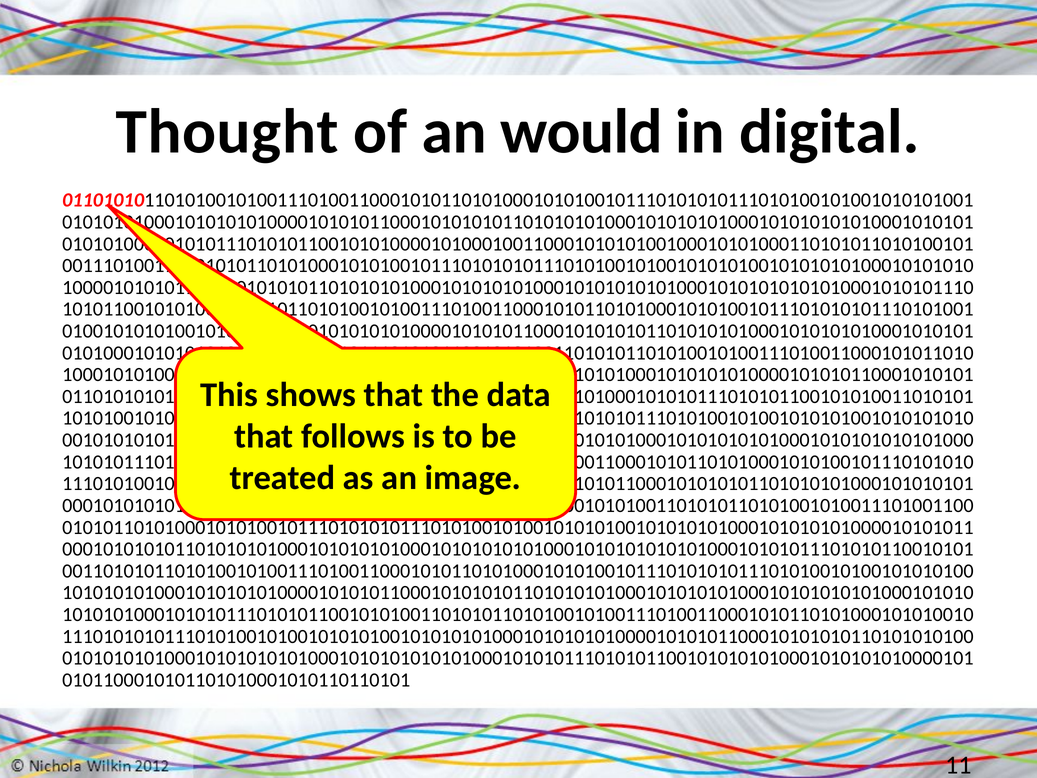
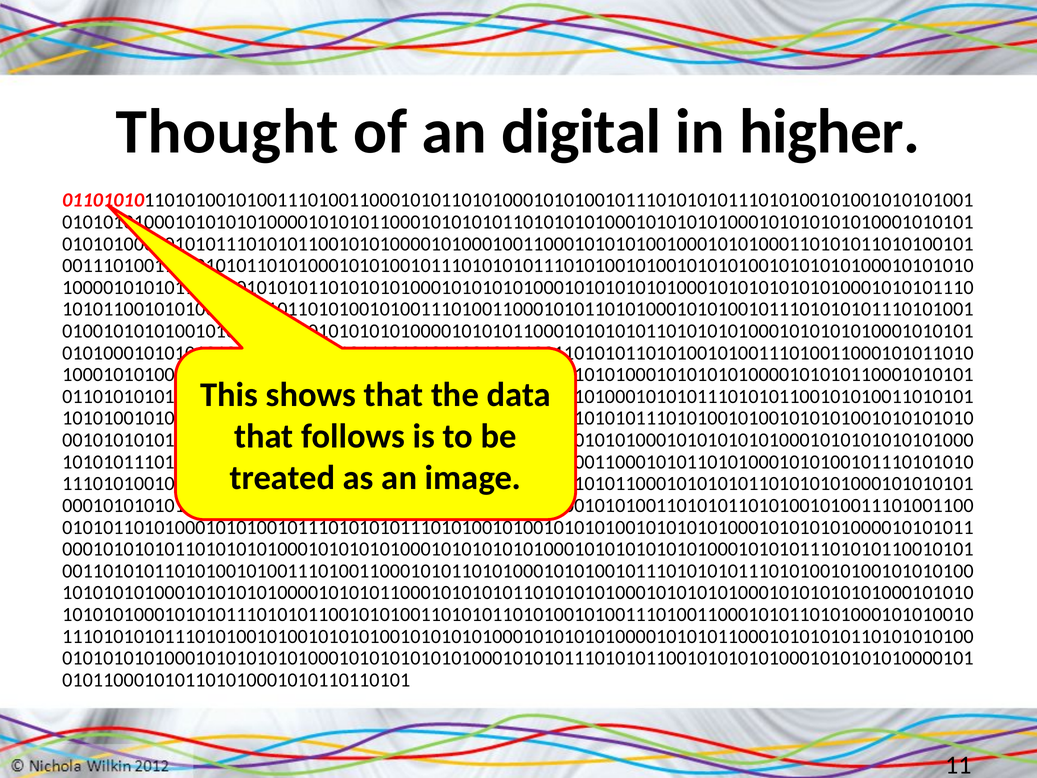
would: would -> digital
digital: digital -> higher
